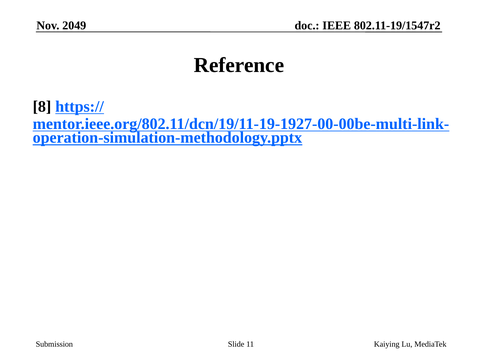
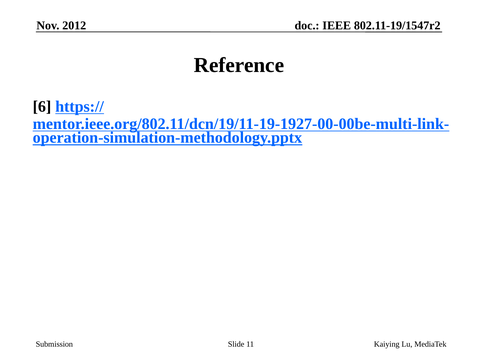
2049: 2049 -> 2012
8: 8 -> 6
